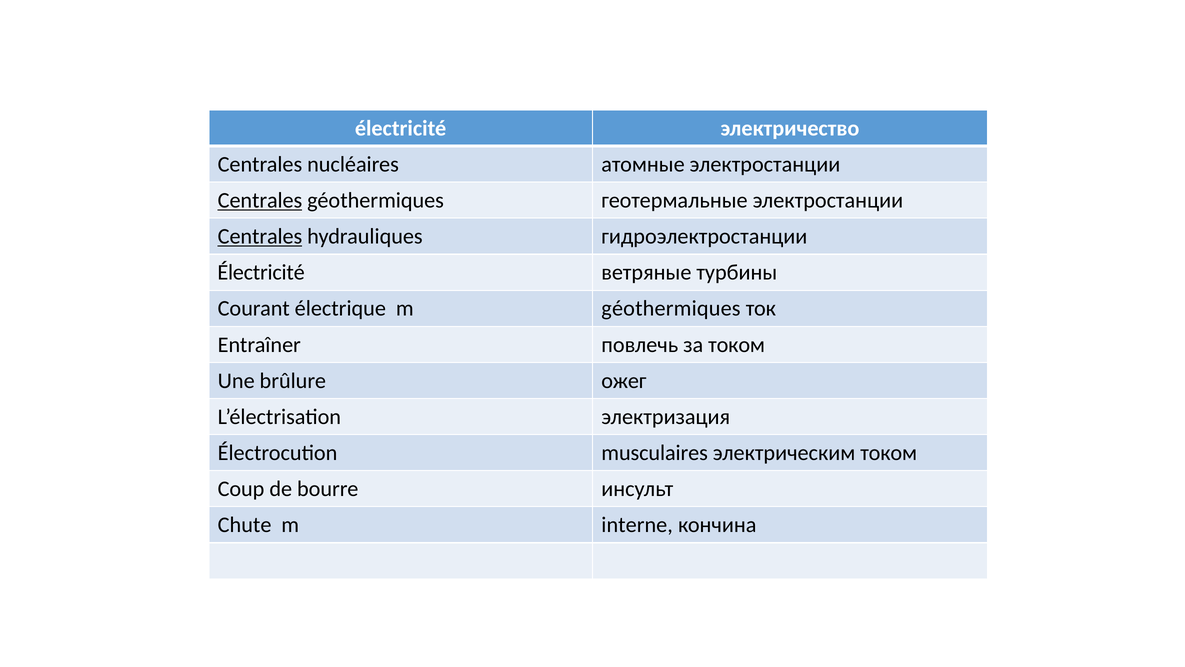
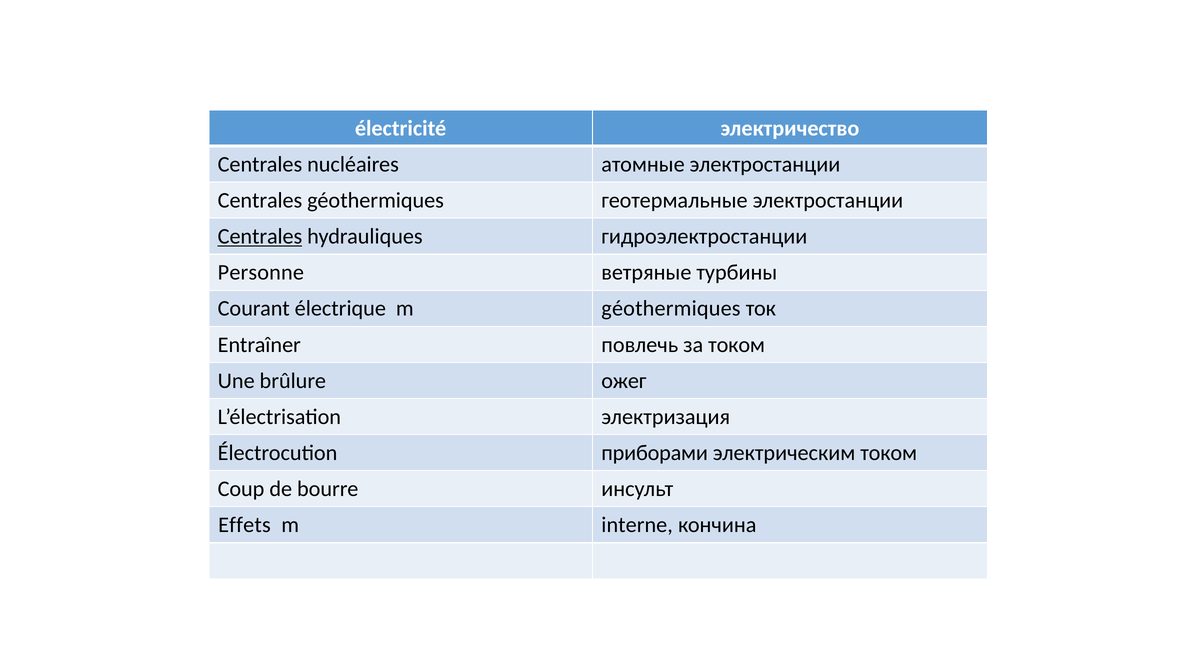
Centrales at (260, 200) underline: present -> none
Électricité at (261, 272): Électricité -> Personne
musculaires: musculaires -> приборами
Chute: Chute -> Effets
